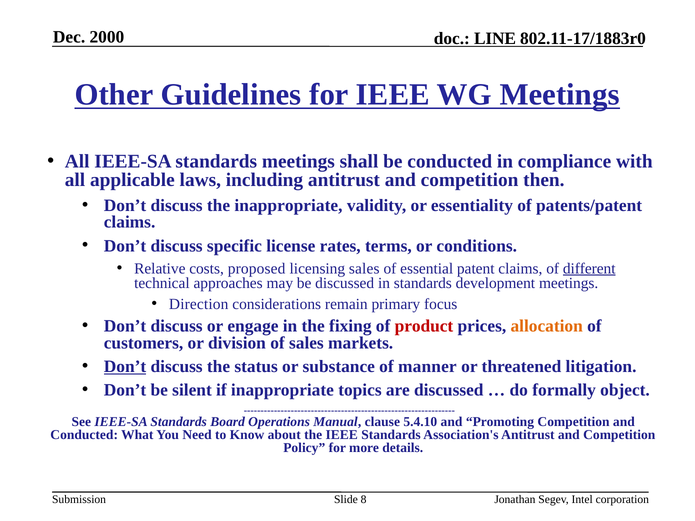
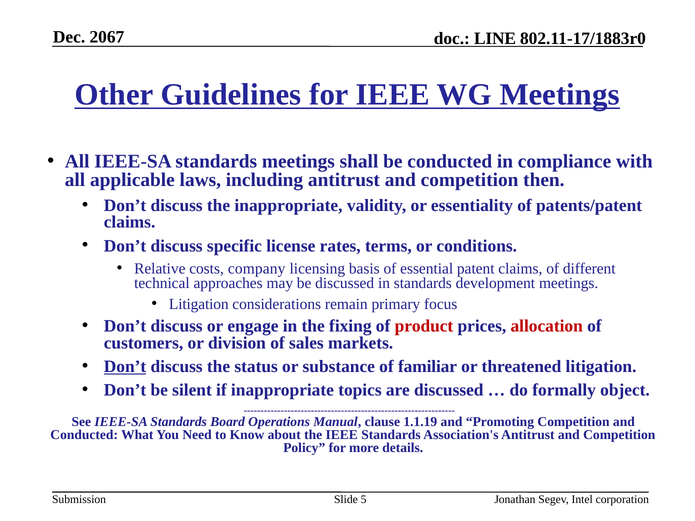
2000: 2000 -> 2067
proposed: proposed -> company
licensing sales: sales -> basis
different underline: present -> none
Direction at (199, 305): Direction -> Litigation
allocation colour: orange -> red
manner: manner -> familiar
5.4.10: 5.4.10 -> 1.1.19
8: 8 -> 5
